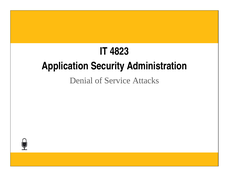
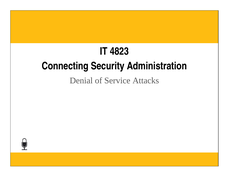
Application: Application -> Connecting
